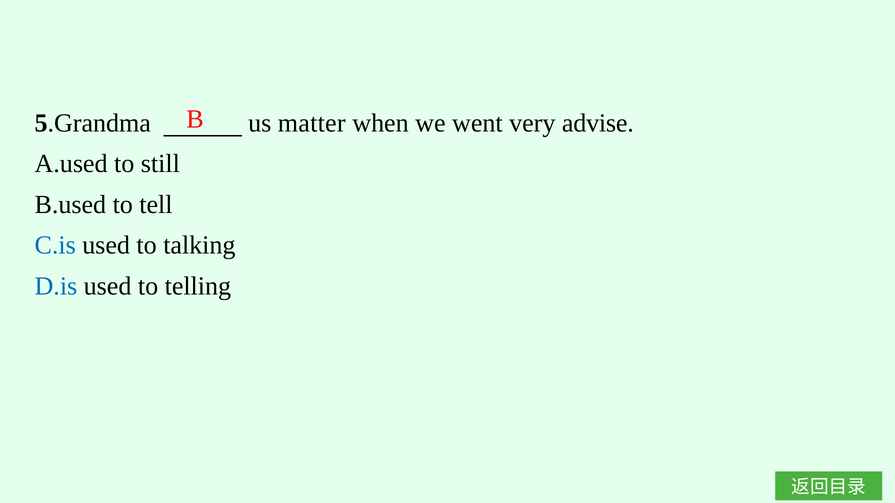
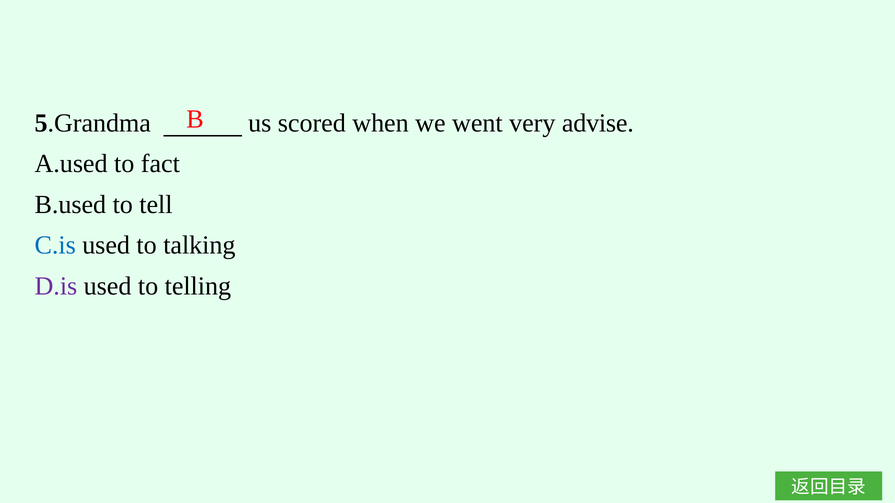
matter: matter -> scored
still: still -> fact
D.is colour: blue -> purple
